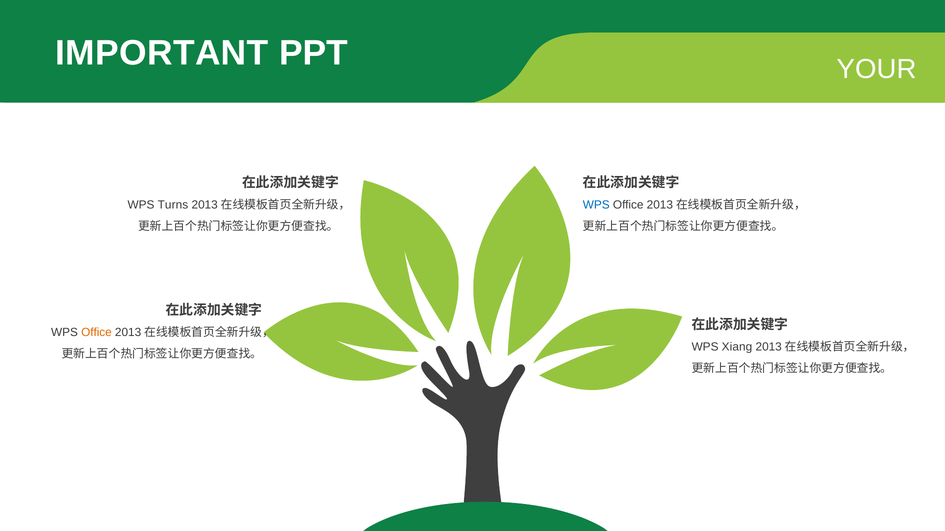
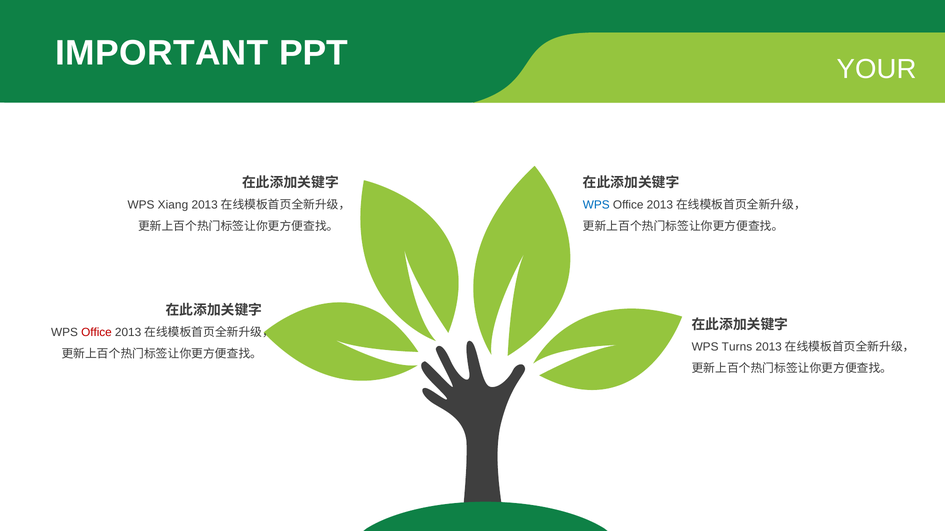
Turns: Turns -> Xiang
Office at (96, 333) colour: orange -> red
Xiang: Xiang -> Turns
